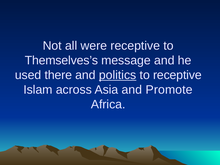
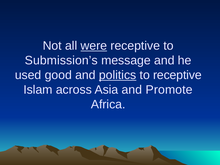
were underline: none -> present
Themselves’s: Themselves’s -> Submission’s
there: there -> good
